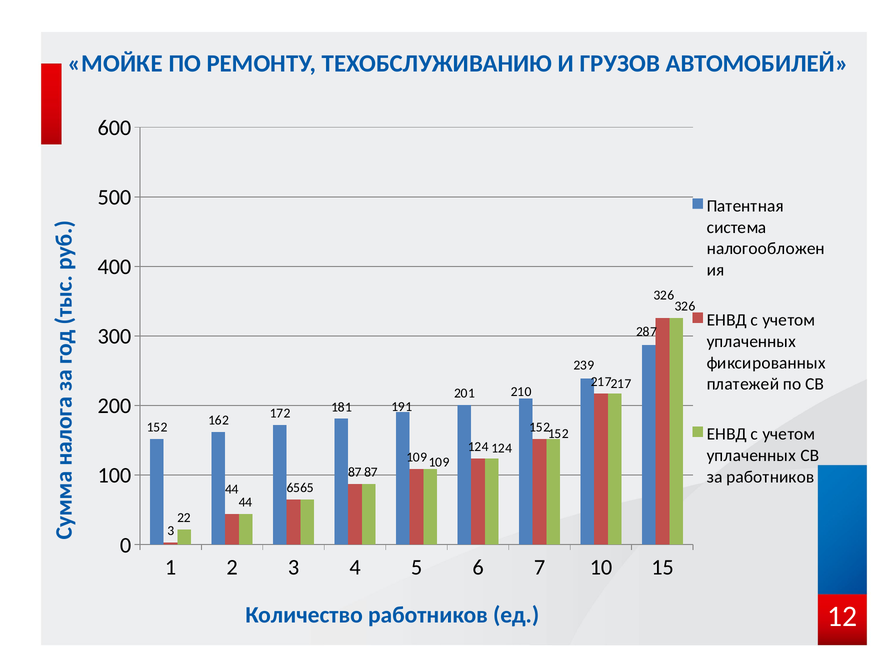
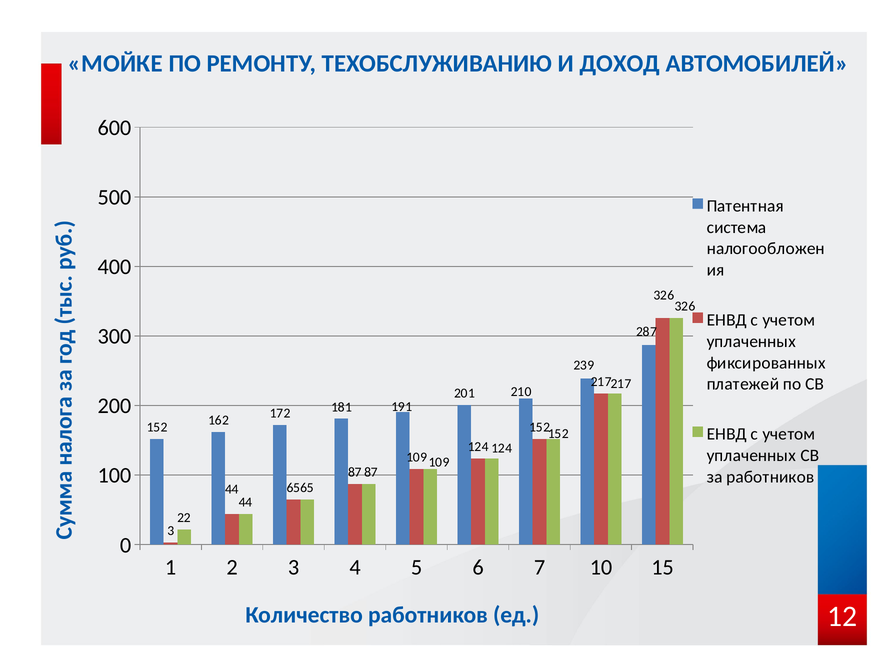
ГРУЗОВ: ГРУЗОВ -> ДОХОД
